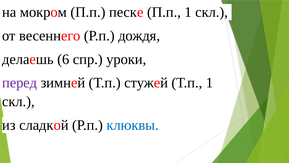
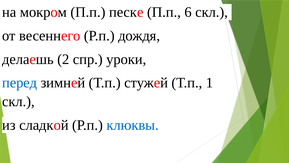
П.п 1: 1 -> 6
6: 6 -> 2
перед colour: purple -> blue
